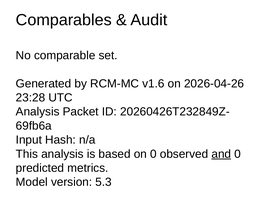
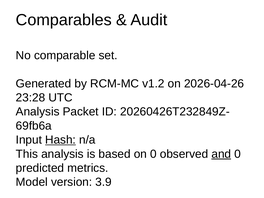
v1.6: v1.6 -> v1.2
Hash underline: none -> present
5.3: 5.3 -> 3.9
